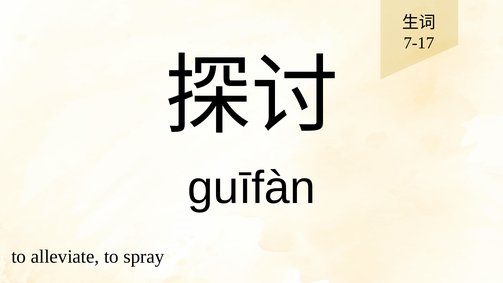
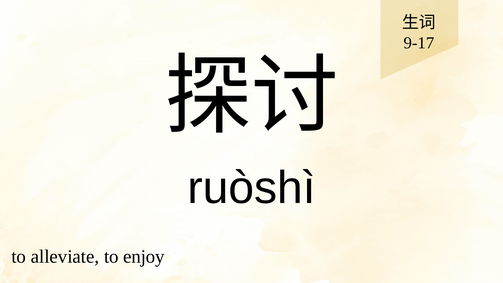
7-17: 7-17 -> 9-17
guīfàn: guīfàn -> ruòshì
spray: spray -> enjoy
